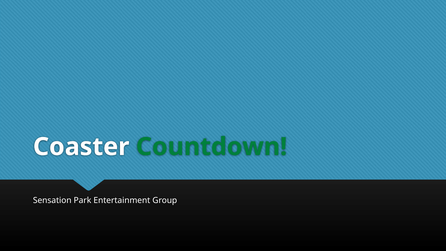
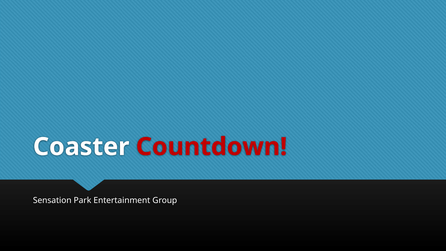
Countdown colour: green -> red
